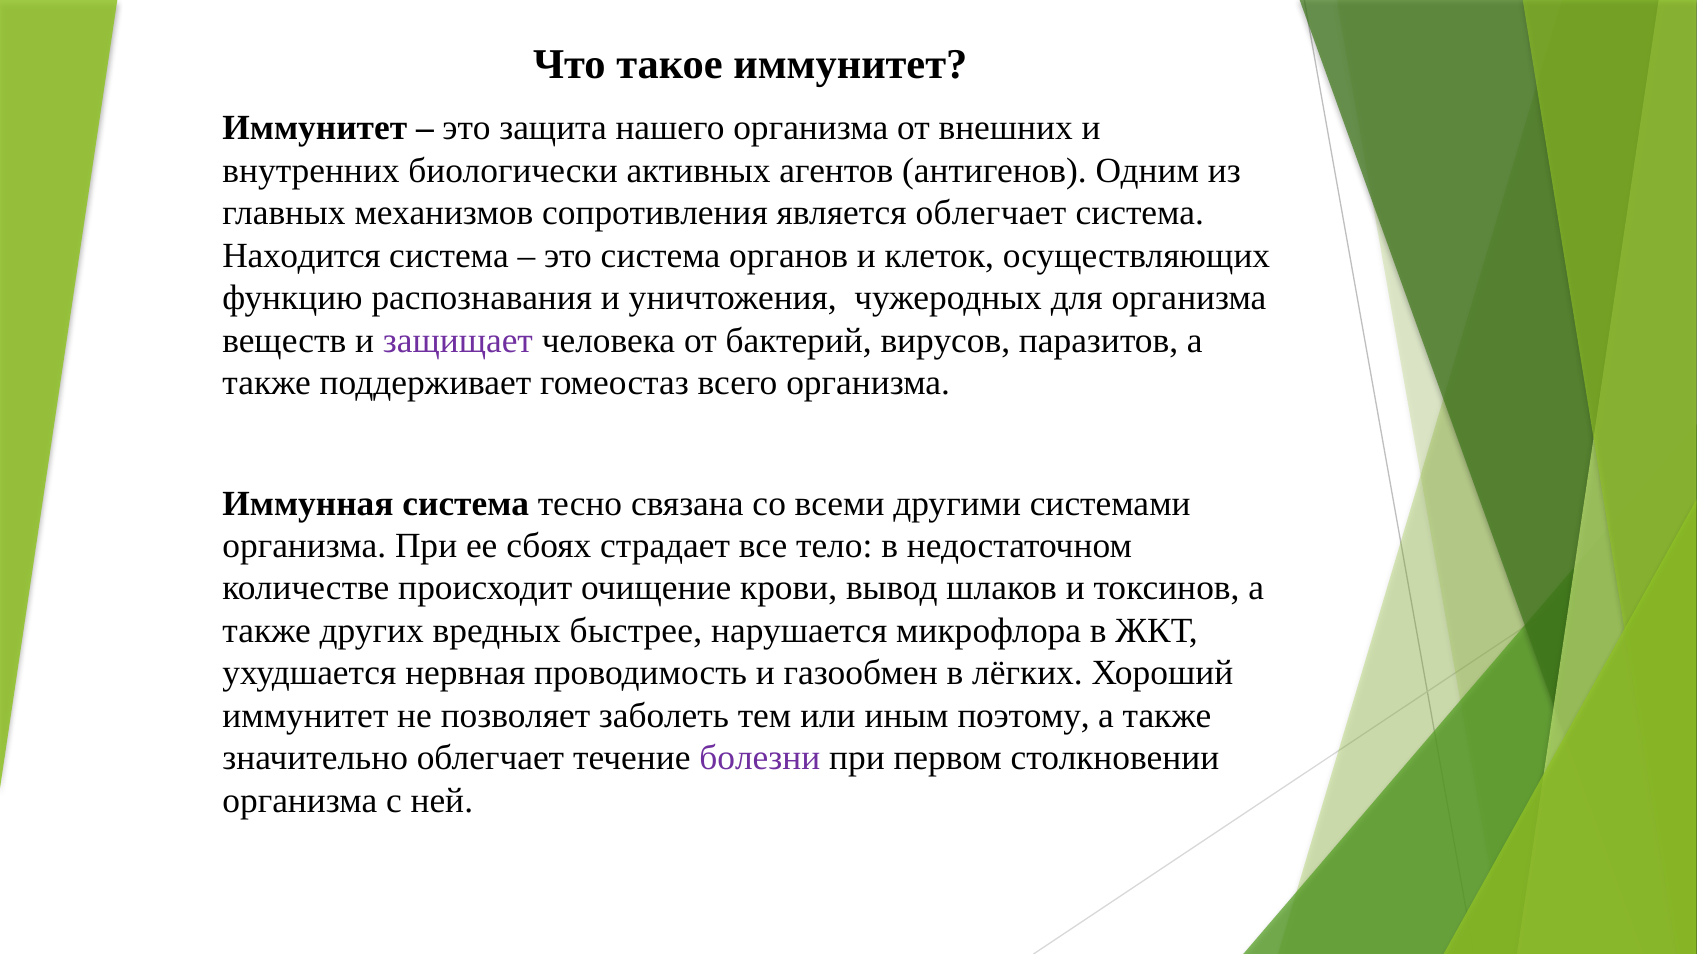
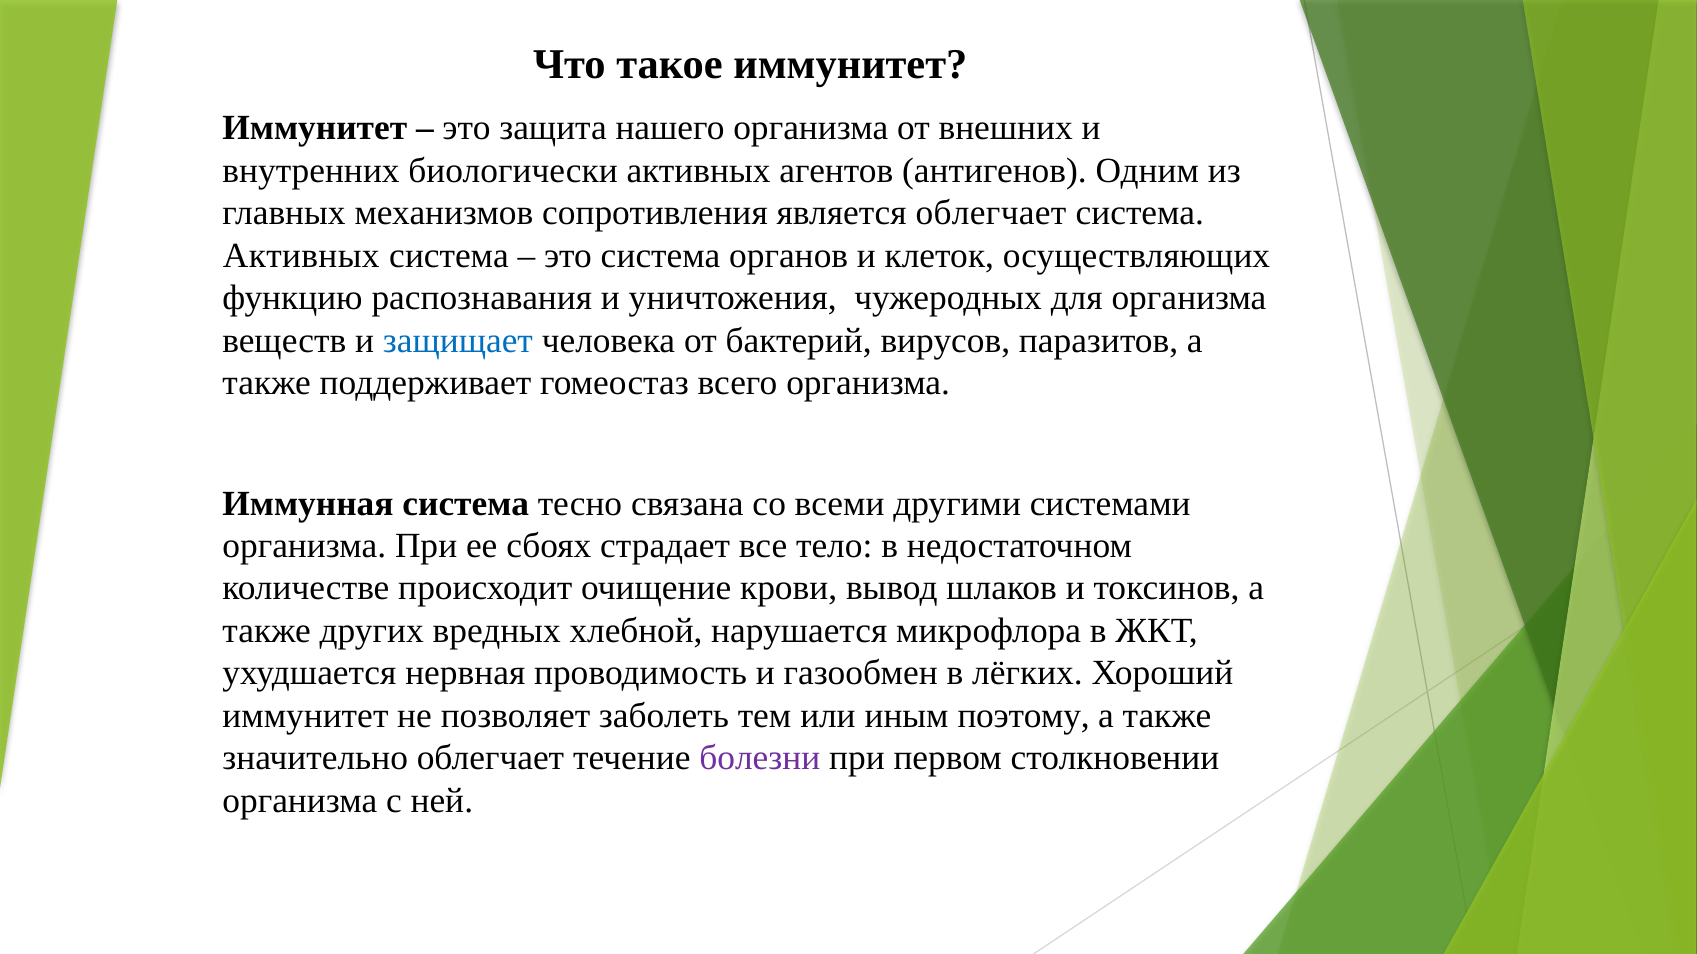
Находится at (302, 256): Находится -> Активных
защищает colour: purple -> blue
быстрее: быстрее -> хлебной
